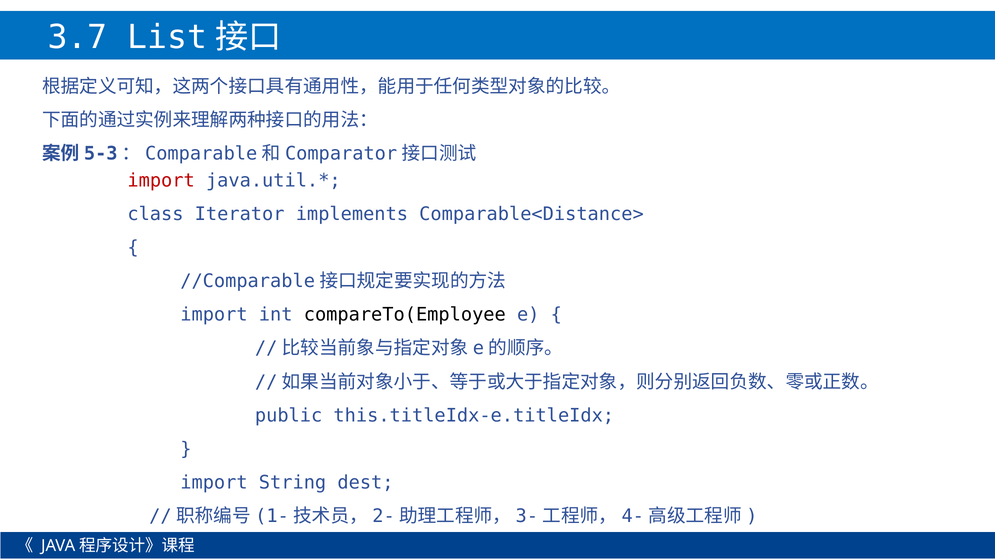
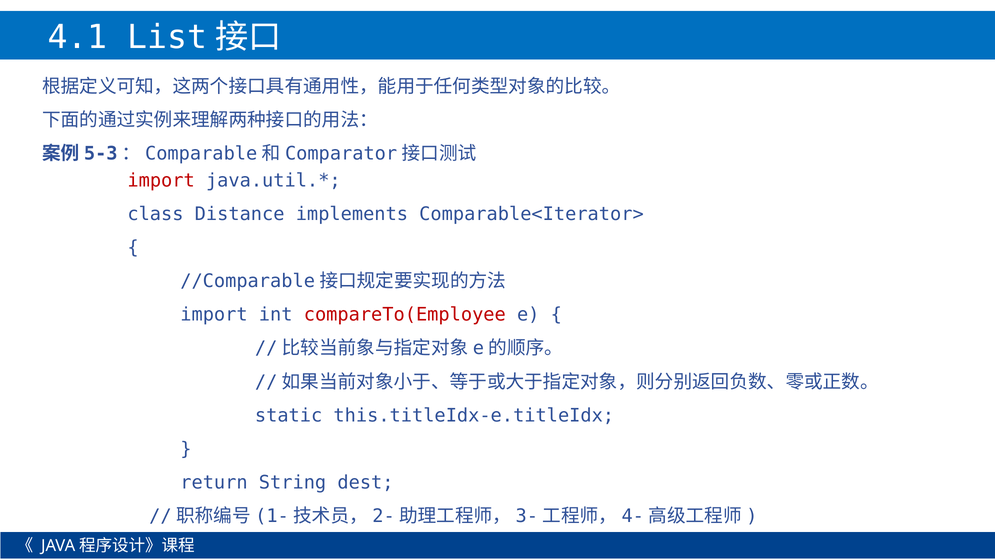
3.7: 3.7 -> 4.1
Iterator: Iterator -> Distance
Comparable<Distance>: Comparable<Distance> -> Comparable<Iterator>
compareTo(Employee colour: black -> red
public: public -> static
import at (214, 483): import -> return
